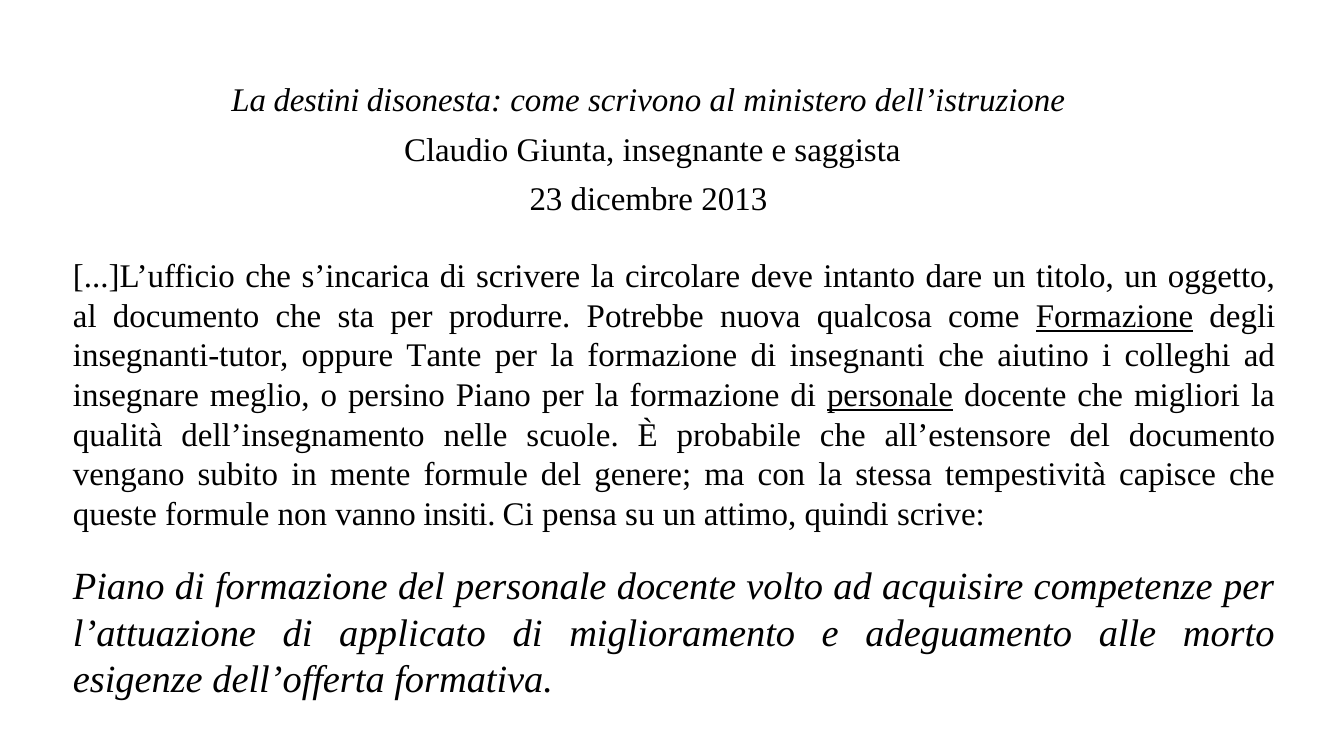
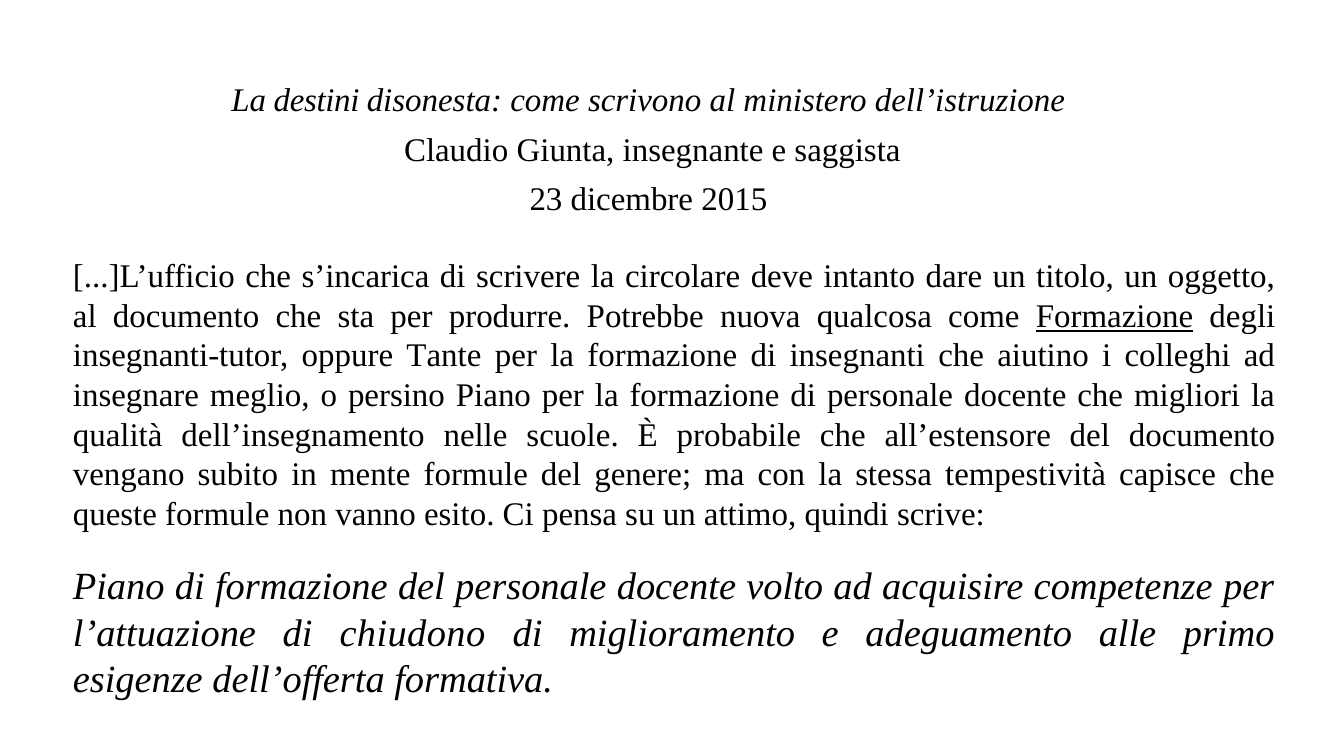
2013: 2013 -> 2015
personale at (890, 395) underline: present -> none
insiti: insiti -> esito
applicato: applicato -> chiudono
morto: morto -> primo
